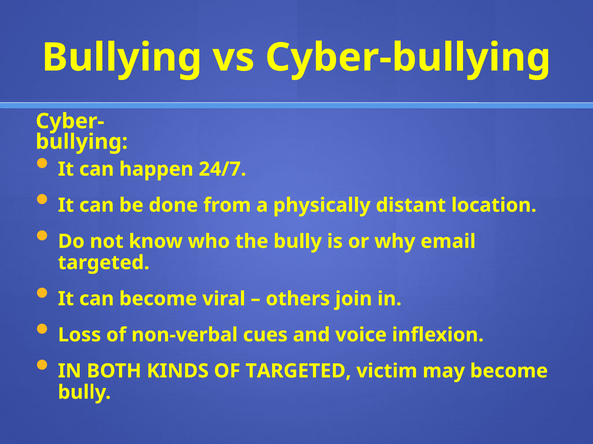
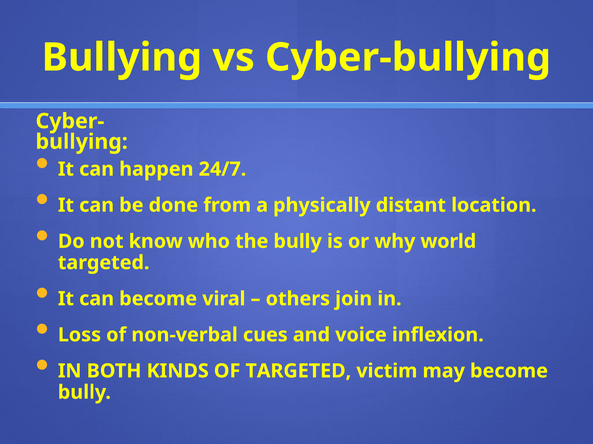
email: email -> world
